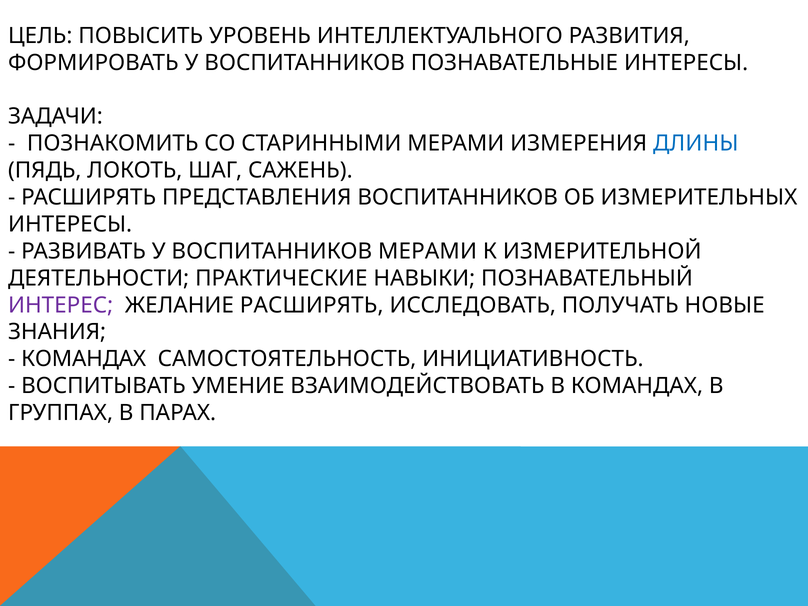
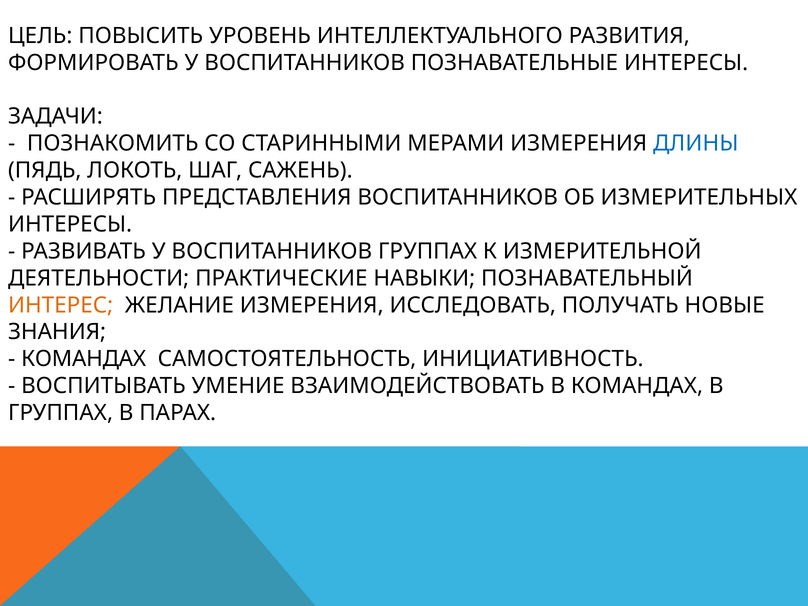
ВОСПИТАННИКОВ МЕРАМИ: МЕРАМИ -> ГРУППАХ
ИНТЕРЕС colour: purple -> orange
ЖЕЛАНИЕ РАСШИРЯТЬ: РАСШИРЯТЬ -> ИЗМЕРЕНИЯ
